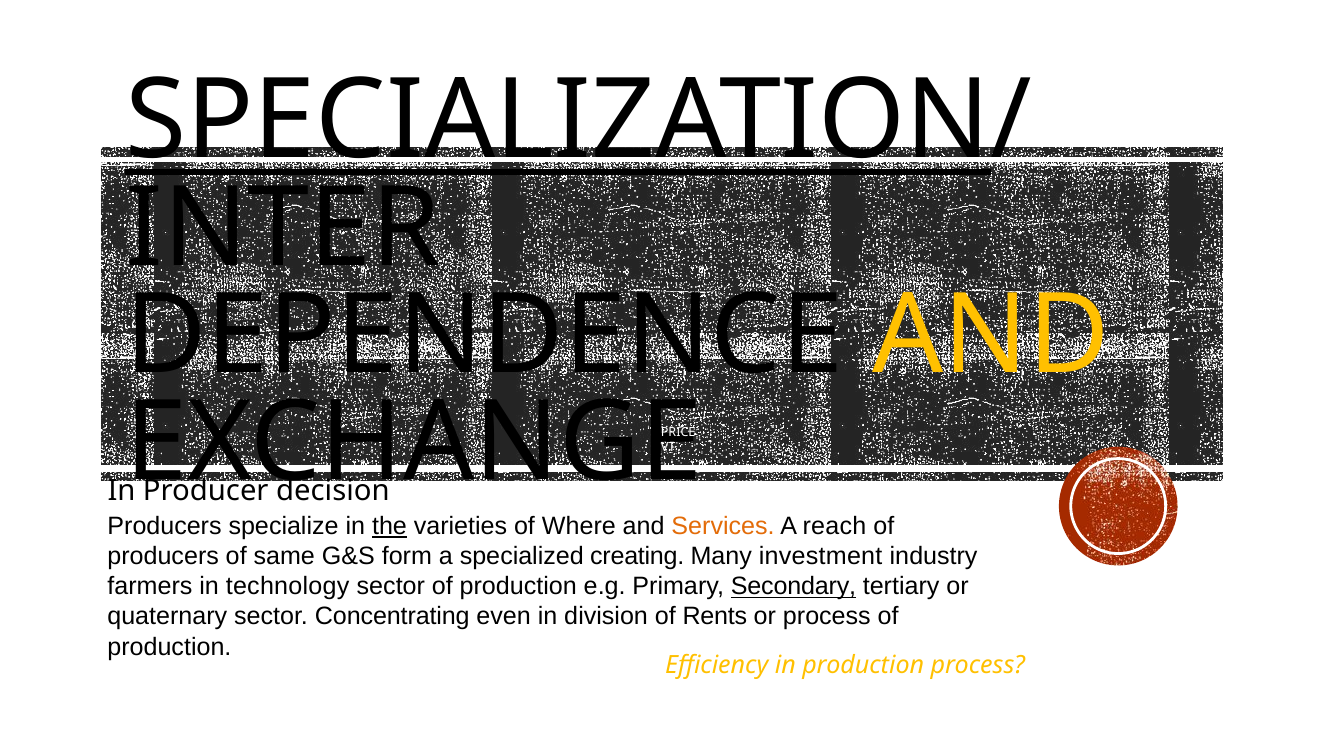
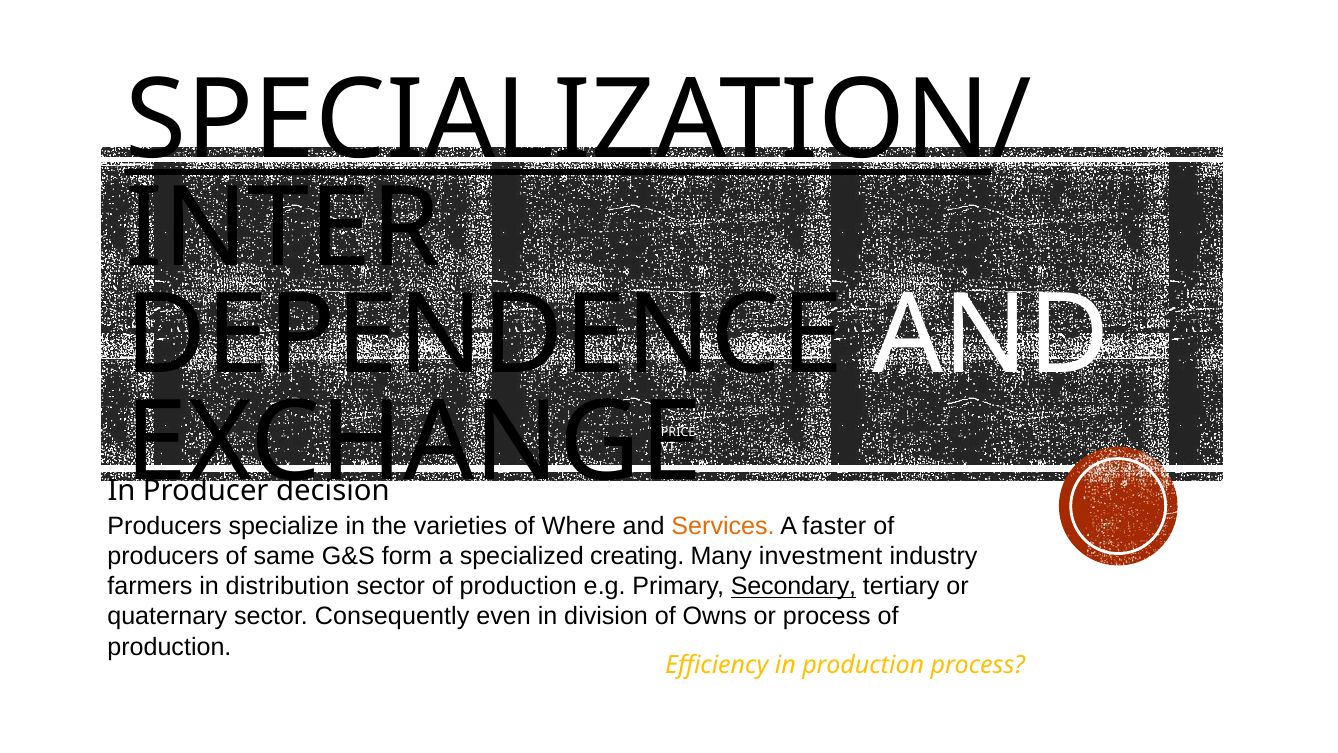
AND at (991, 335) colour: yellow -> white
the underline: present -> none
reach: reach -> faster
technology: technology -> distribution
Concentrating: Concentrating -> Consequently
Rents: Rents -> Owns
